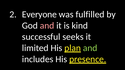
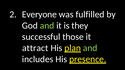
and at (47, 26) colour: pink -> light green
kind: kind -> they
seeks: seeks -> those
limited: limited -> attract
